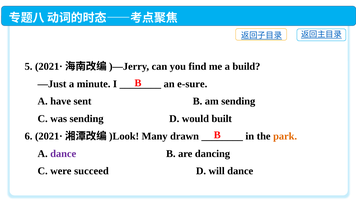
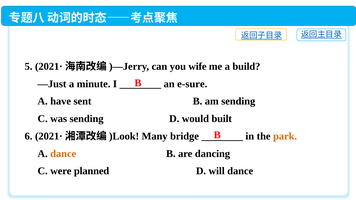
find: find -> wife
drawn: drawn -> bridge
dance at (63, 154) colour: purple -> orange
succeed: succeed -> planned
